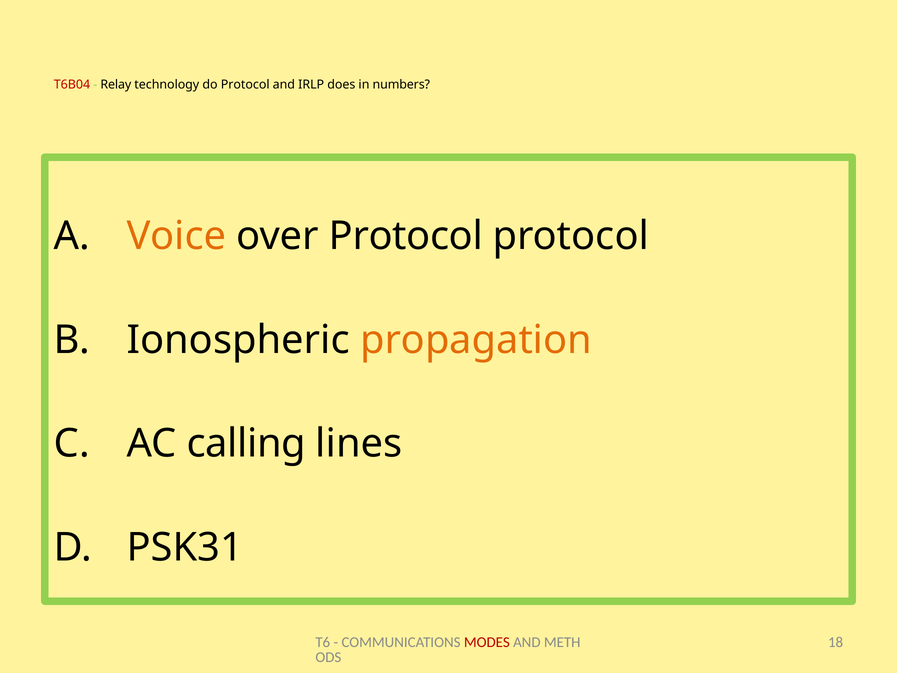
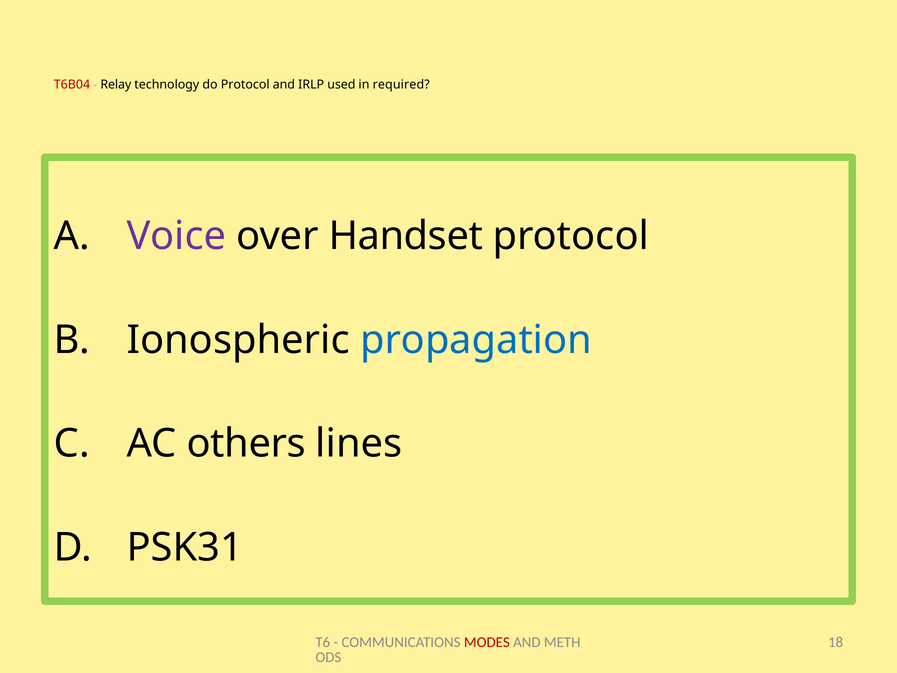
does: does -> used
numbers: numbers -> required
Voice colour: orange -> purple
over Protocol: Protocol -> Handset
propagation colour: orange -> blue
calling: calling -> others
